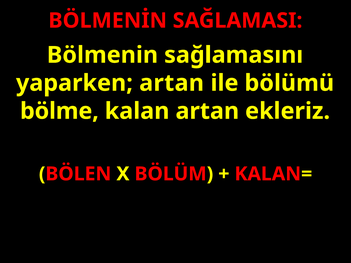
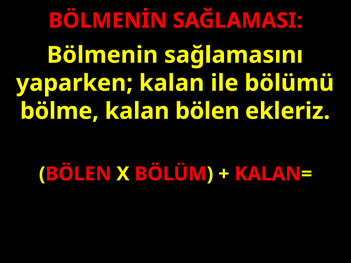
yaparken artan: artan -> kalan
kalan artan: artan -> bölen
